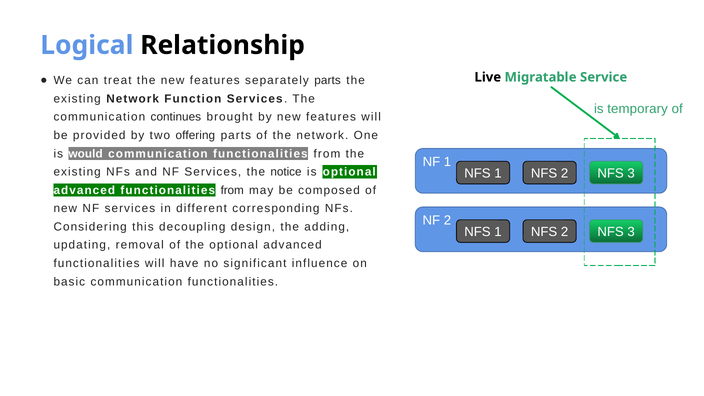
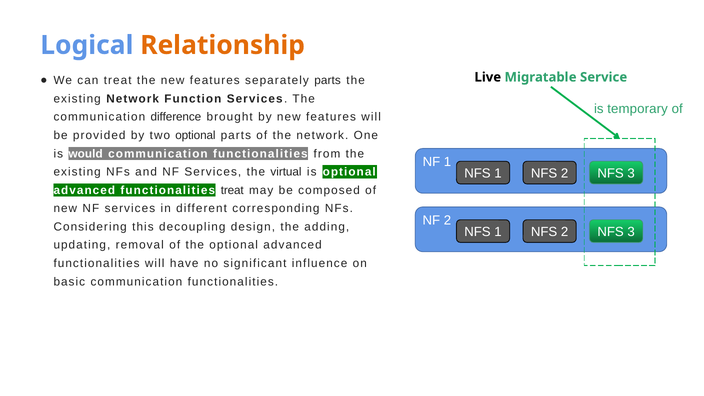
Relationship colour: black -> orange
continues: continues -> difference
two offering: offering -> optional
notice: notice -> virtual
advanced functionalities from: from -> treat
